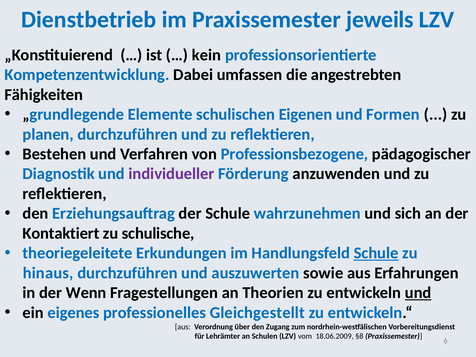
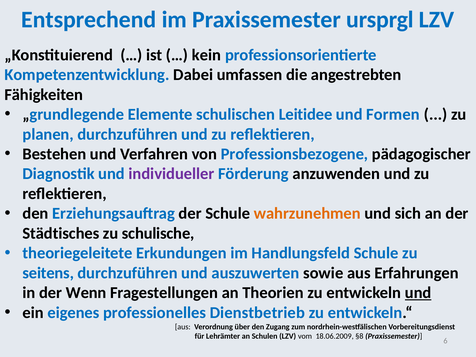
Dienstbetrieb: Dienstbetrieb -> Entsprechend
jeweils: jeweils -> ursprgl
Eigenen: Eigenen -> Leitidee
wahrzunehmen colour: blue -> orange
Kontaktiert: Kontaktiert -> Städtisches
Schule at (376, 253) underline: present -> none
hinaus: hinaus -> seitens
Gleichgestellt: Gleichgestellt -> Dienstbetrieb
